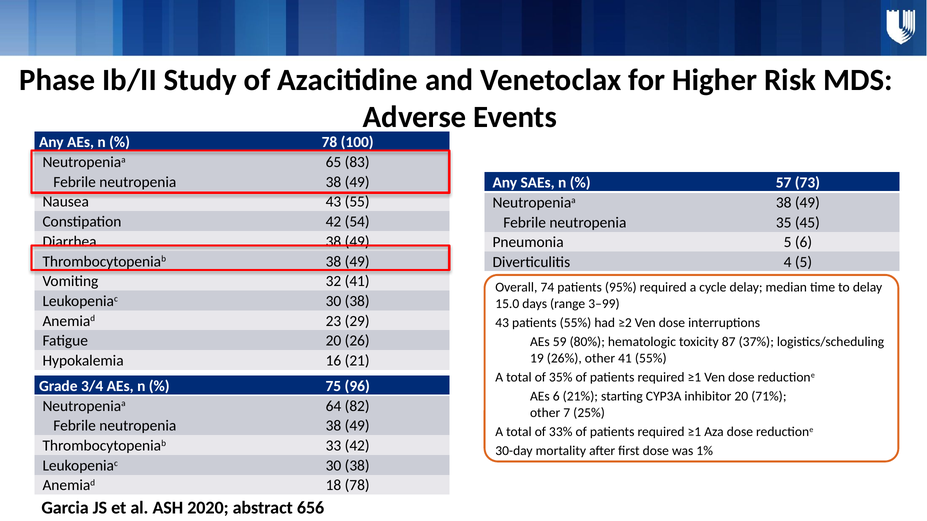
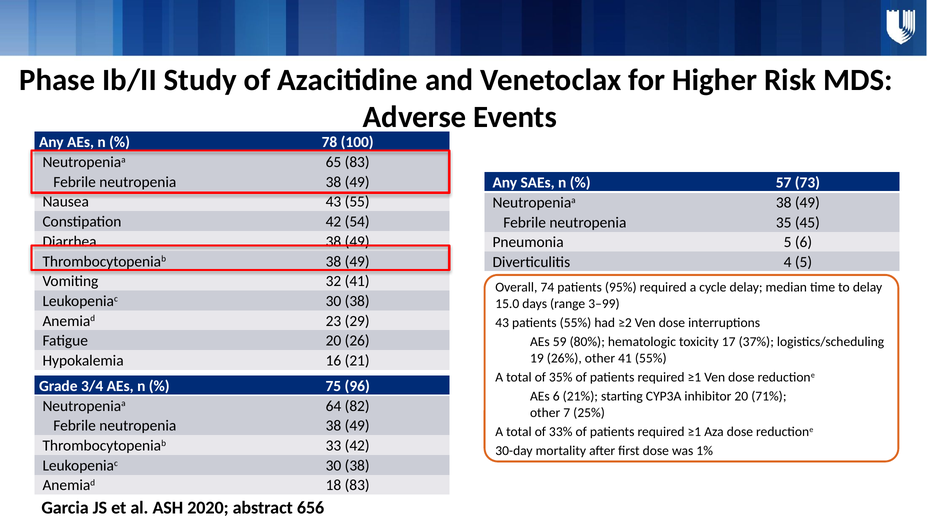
87: 87 -> 17
18 78: 78 -> 83
